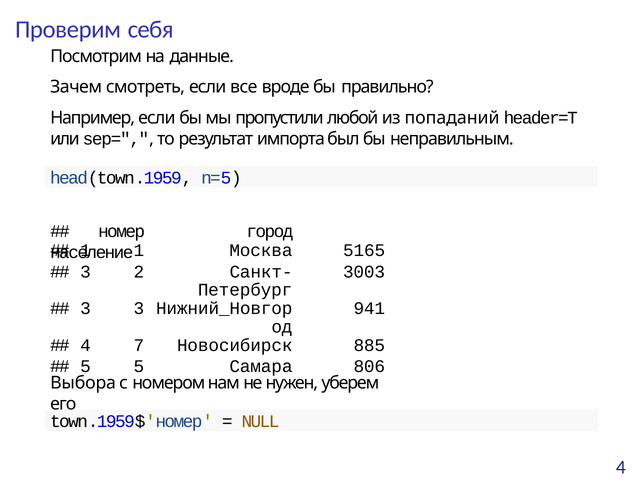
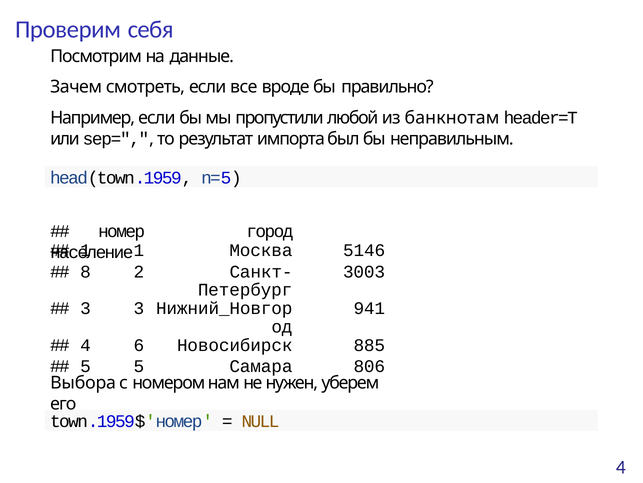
попаданий: попаданий -> банкнотам
5165: 5165 -> 5146
3 at (85, 272): 3 -> 8
7: 7 -> 6
